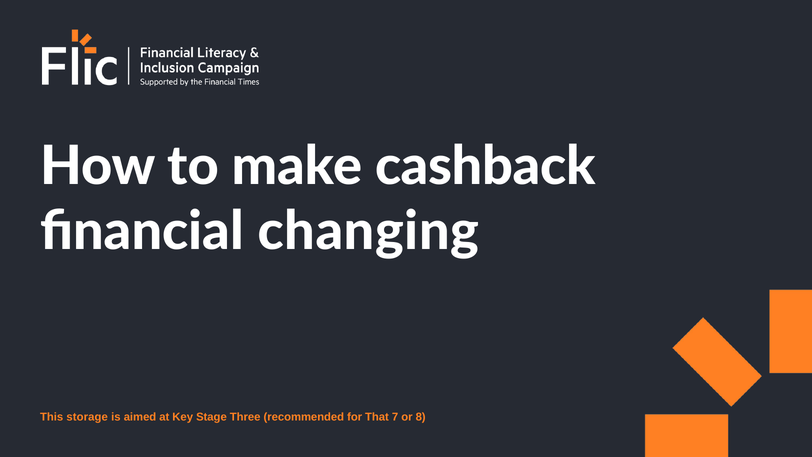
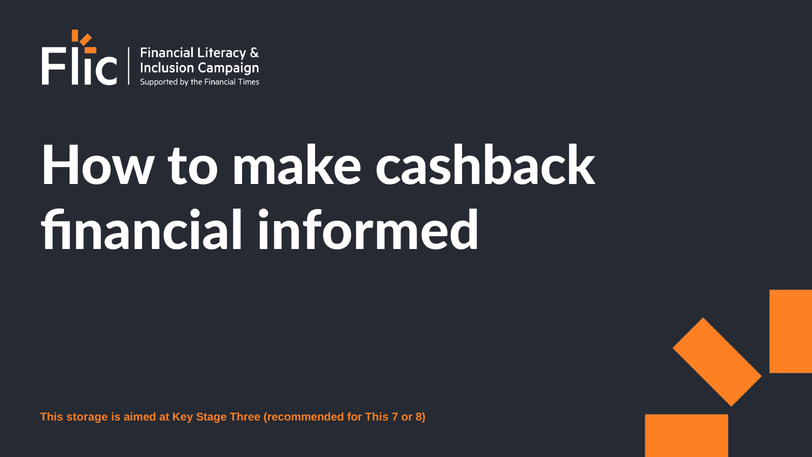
changing: changing -> informed
for That: That -> This
